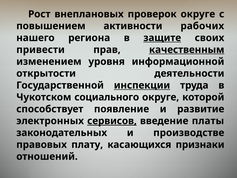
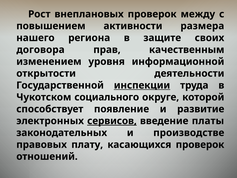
проверок округе: округе -> между
рабочих: рабочих -> размера
защите underline: present -> none
привести: привести -> договора
качественным underline: present -> none
касающихся признаки: признаки -> проверок
